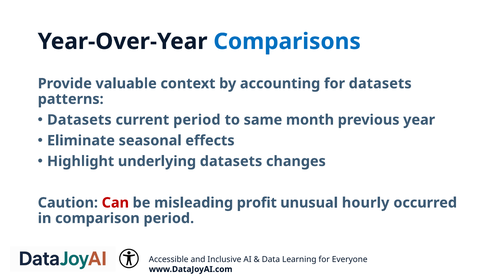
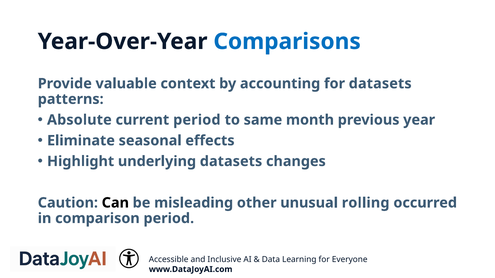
Datasets at (79, 120): Datasets -> Absolute
Can colour: red -> black
profit: profit -> other
hourly: hourly -> rolling
